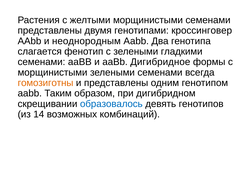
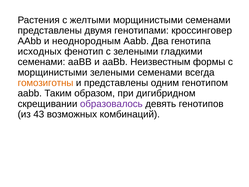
слагается: слагается -> исходных
Дигибридное: Дигибридное -> Неизвестным
образовалось colour: blue -> purple
14: 14 -> 43
